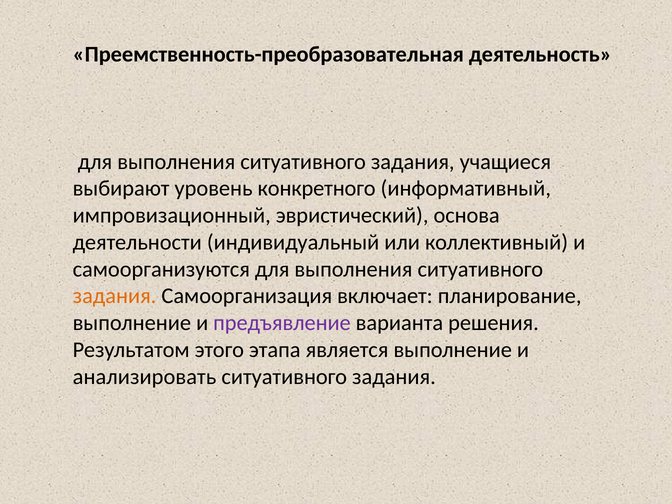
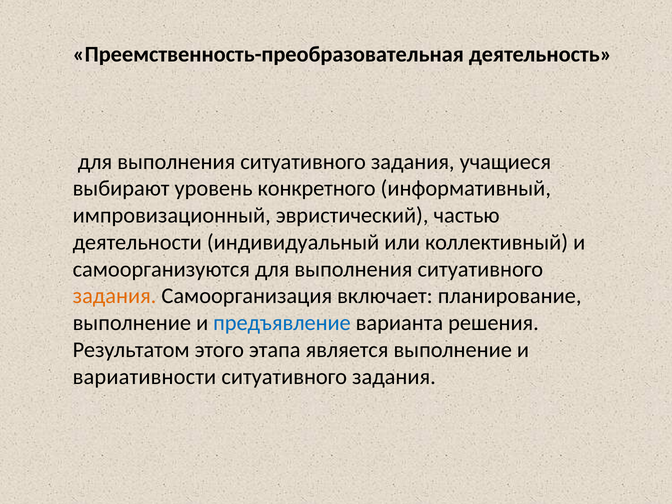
основа: основа -> частью
предъявление colour: purple -> blue
анализировать: анализировать -> вариативности
